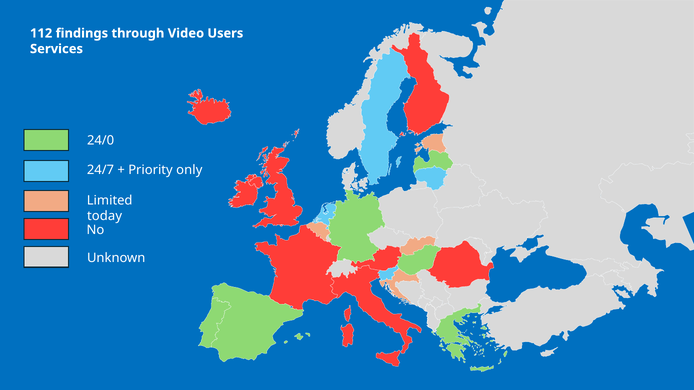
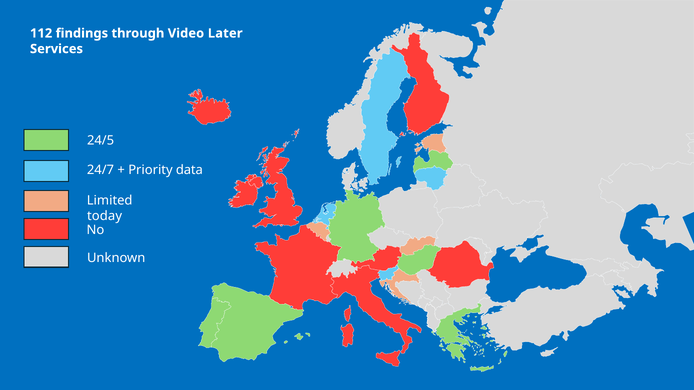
Users: Users -> Later
24/0: 24/0 -> 24/5
only: only -> data
